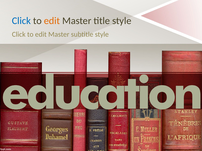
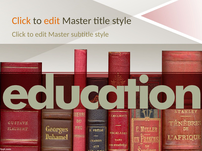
Click at (21, 21) colour: blue -> orange
